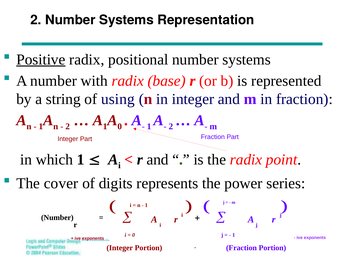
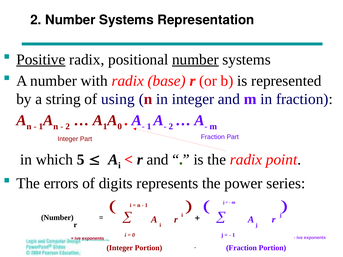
number at (195, 60) underline: none -> present
which 1: 1 -> 5
cover: cover -> errors
